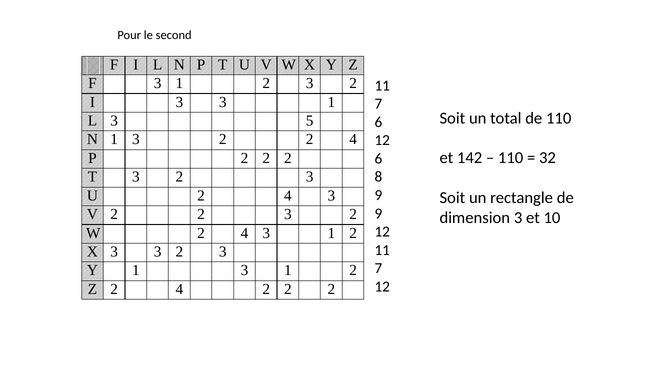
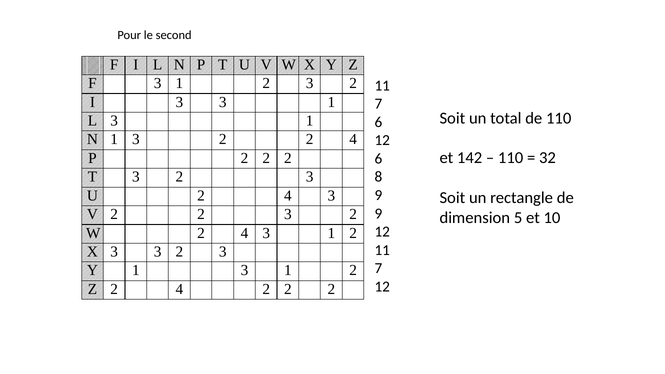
L 3 5: 5 -> 1
dimension 3: 3 -> 5
